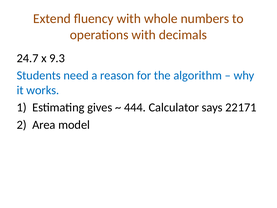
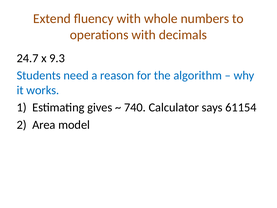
444: 444 -> 740
22171: 22171 -> 61154
